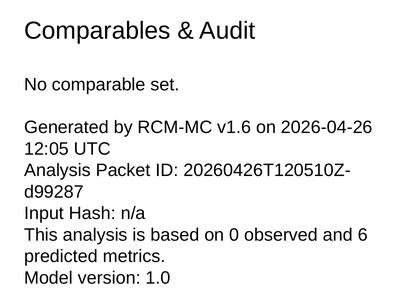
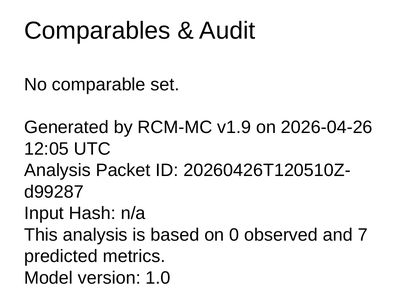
v1.6: v1.6 -> v1.9
6: 6 -> 7
